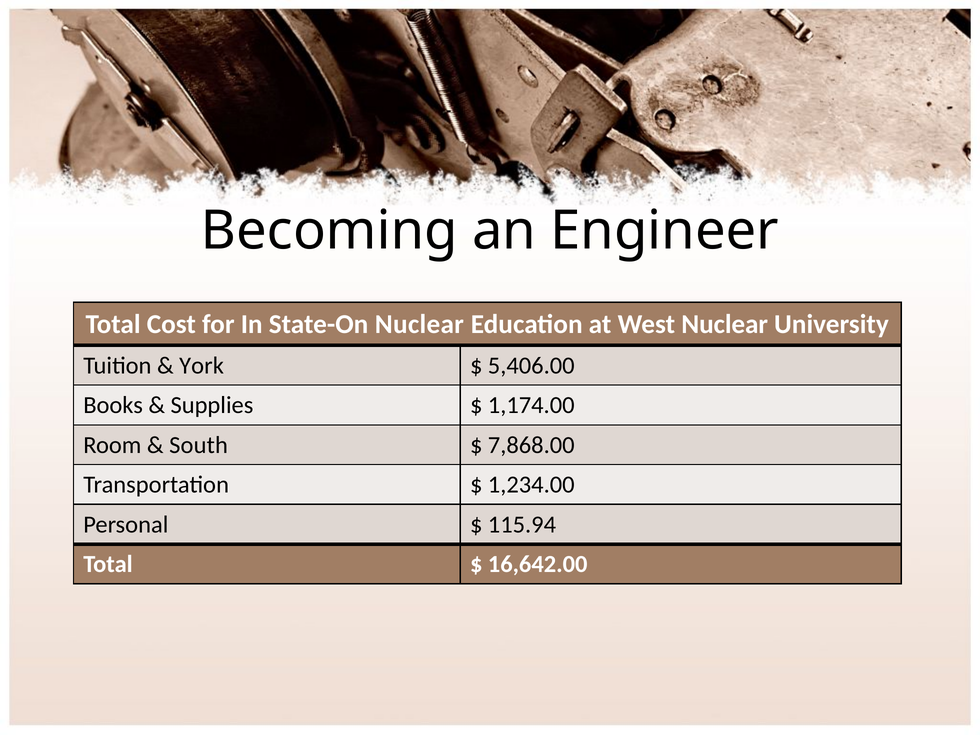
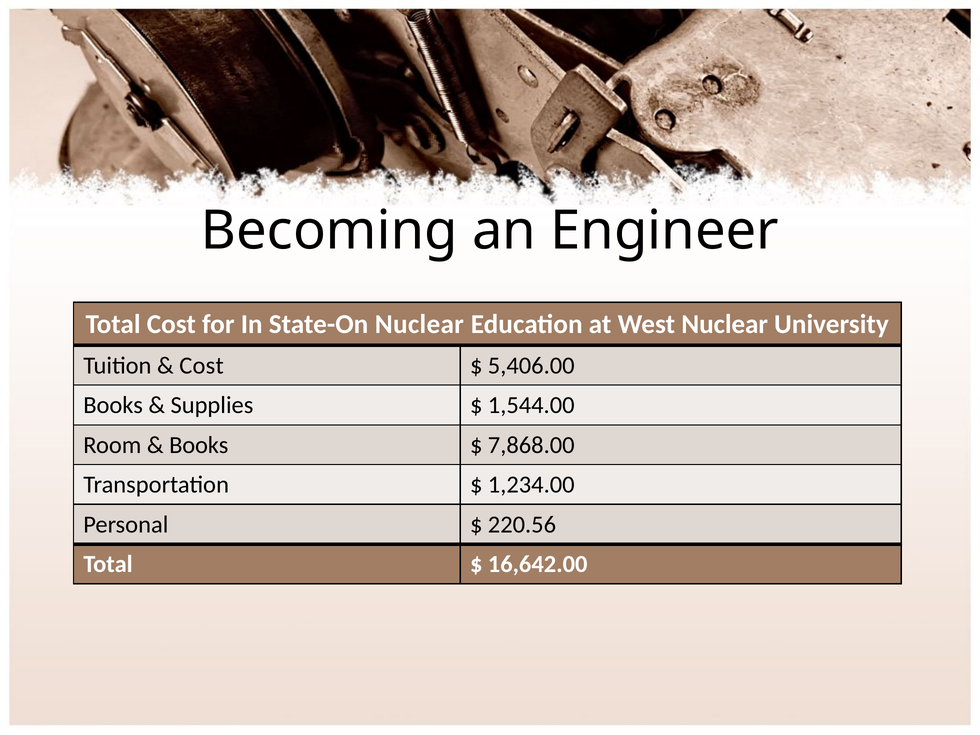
York at (202, 366): York -> Cost
1,174.00: 1,174.00 -> 1,544.00
South at (199, 445): South -> Books
115.94: 115.94 -> 220.56
